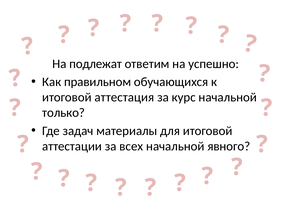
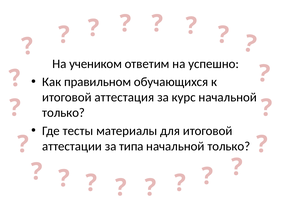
подлежат: подлежат -> учеником
задач: задач -> тесты
всех: всех -> типа
явного at (229, 146): явного -> только
